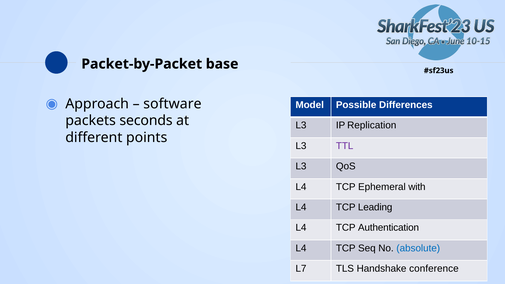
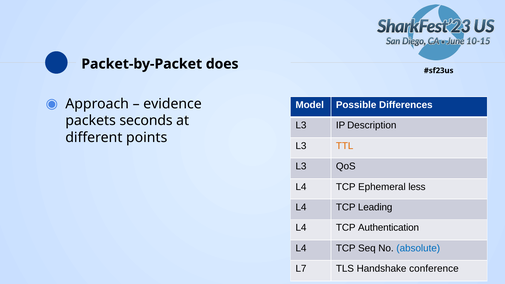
base: base -> does
software: software -> evidence
Replication: Replication -> Description
TTL colour: purple -> orange
with: with -> less
